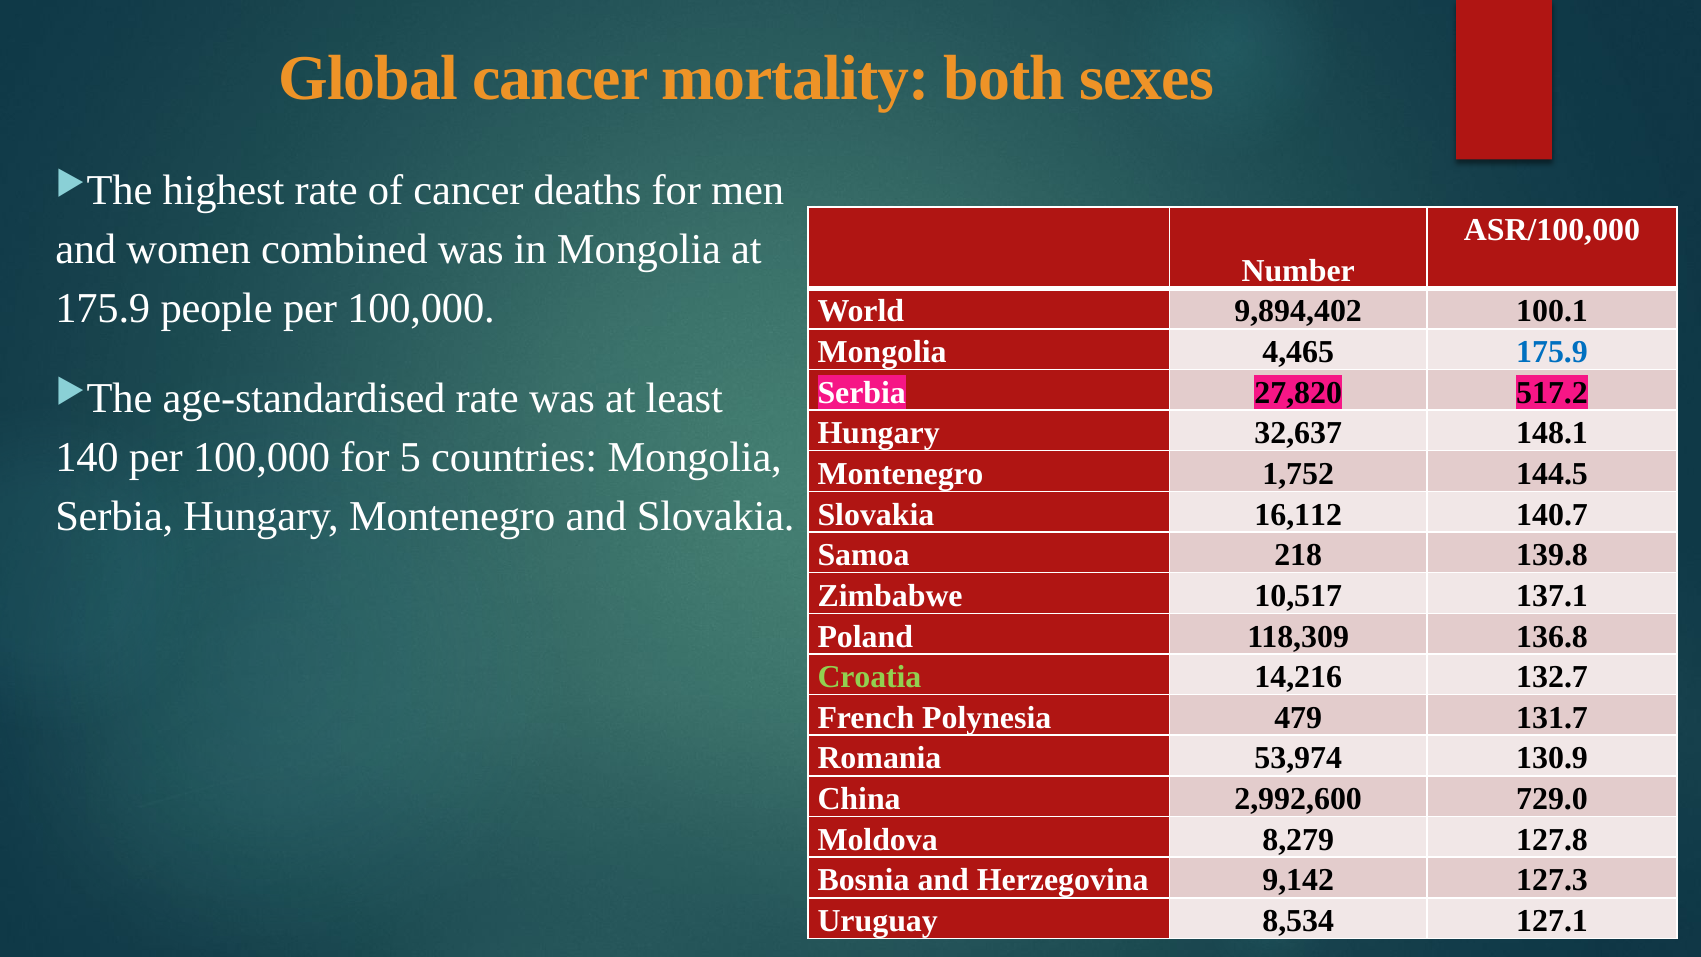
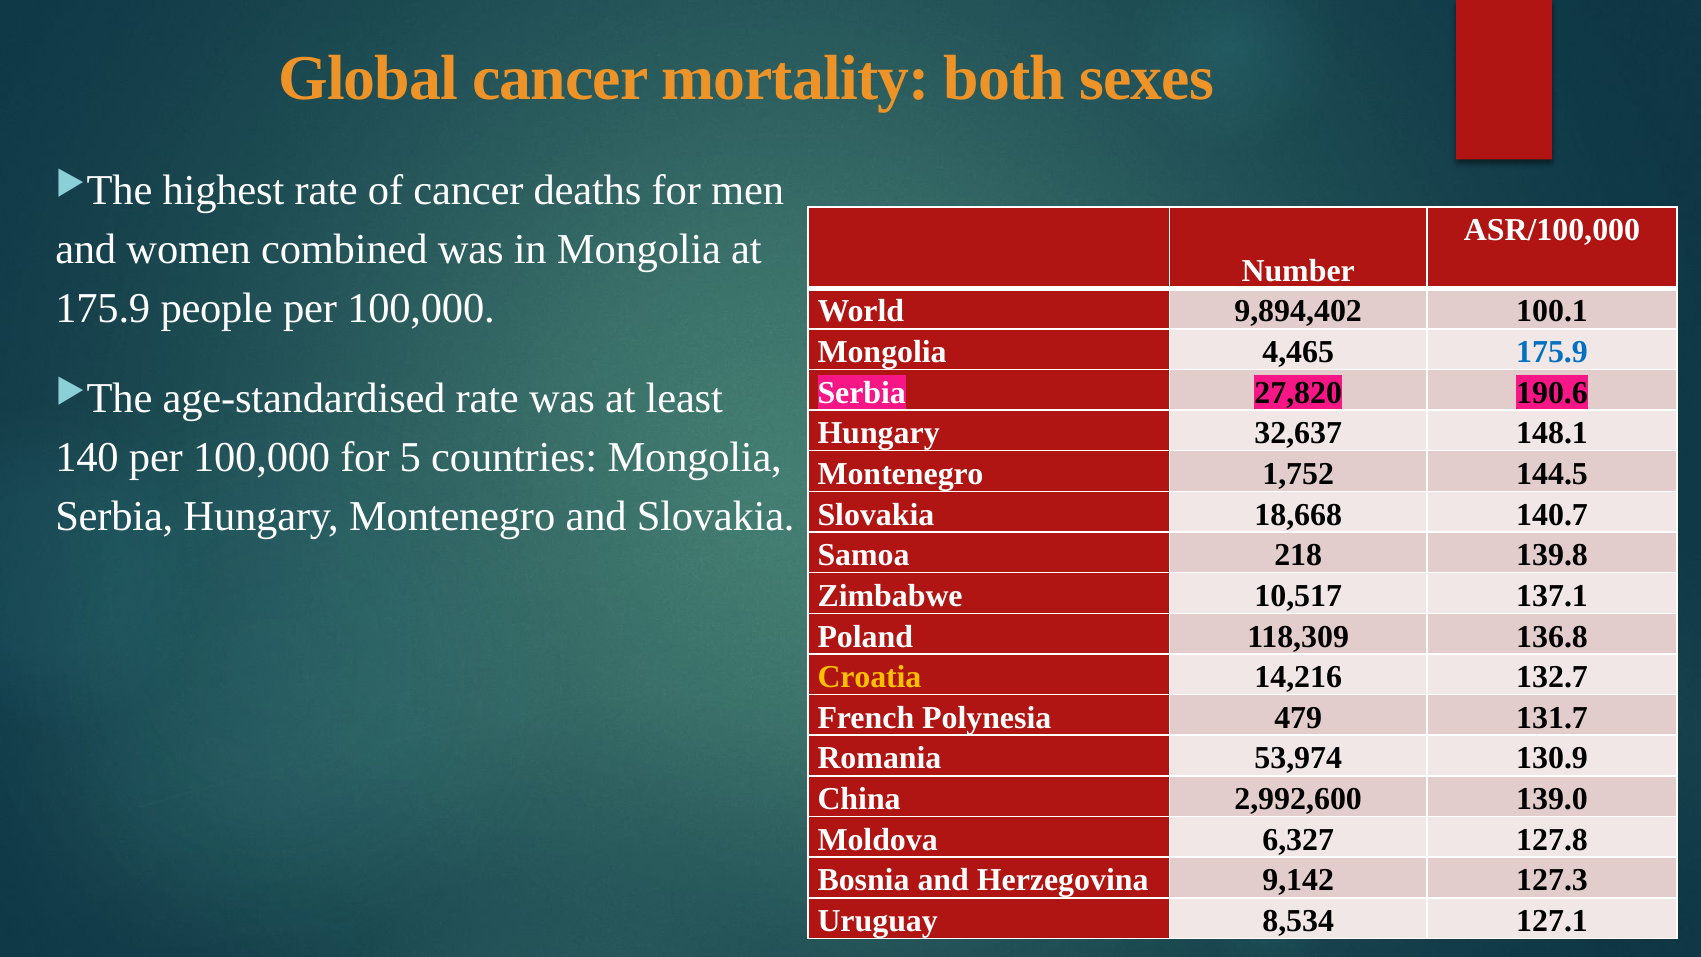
517.2: 517.2 -> 190.6
16,112: 16,112 -> 18,668
Croatia colour: light green -> yellow
729.0: 729.0 -> 139.0
8,279: 8,279 -> 6,327
